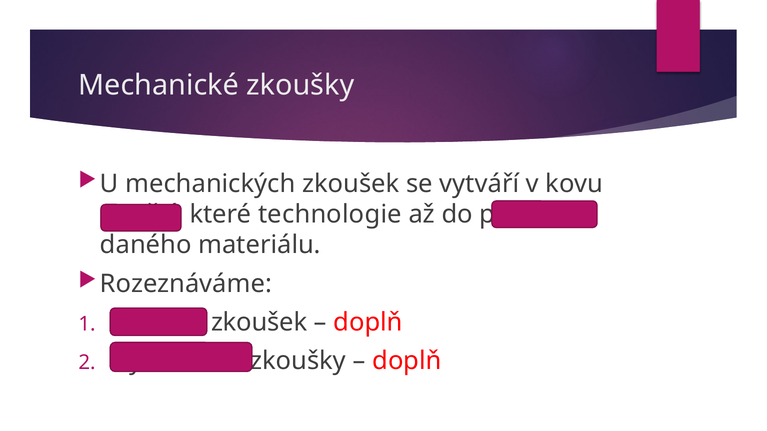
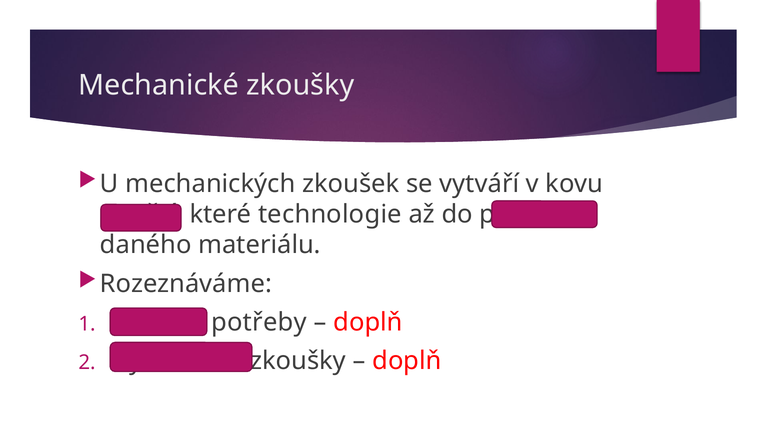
zkoušek at (259, 323): zkoušek -> potřeby
